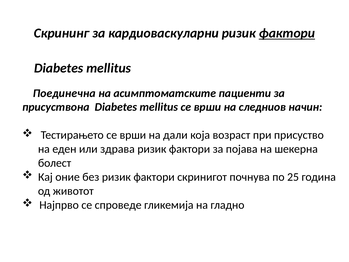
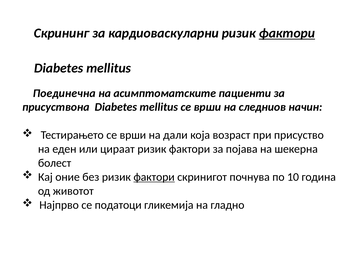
здрава: здрава -> цираат
фактори at (154, 177) underline: none -> present
25: 25 -> 10
спроведе: спроведе -> податоци
